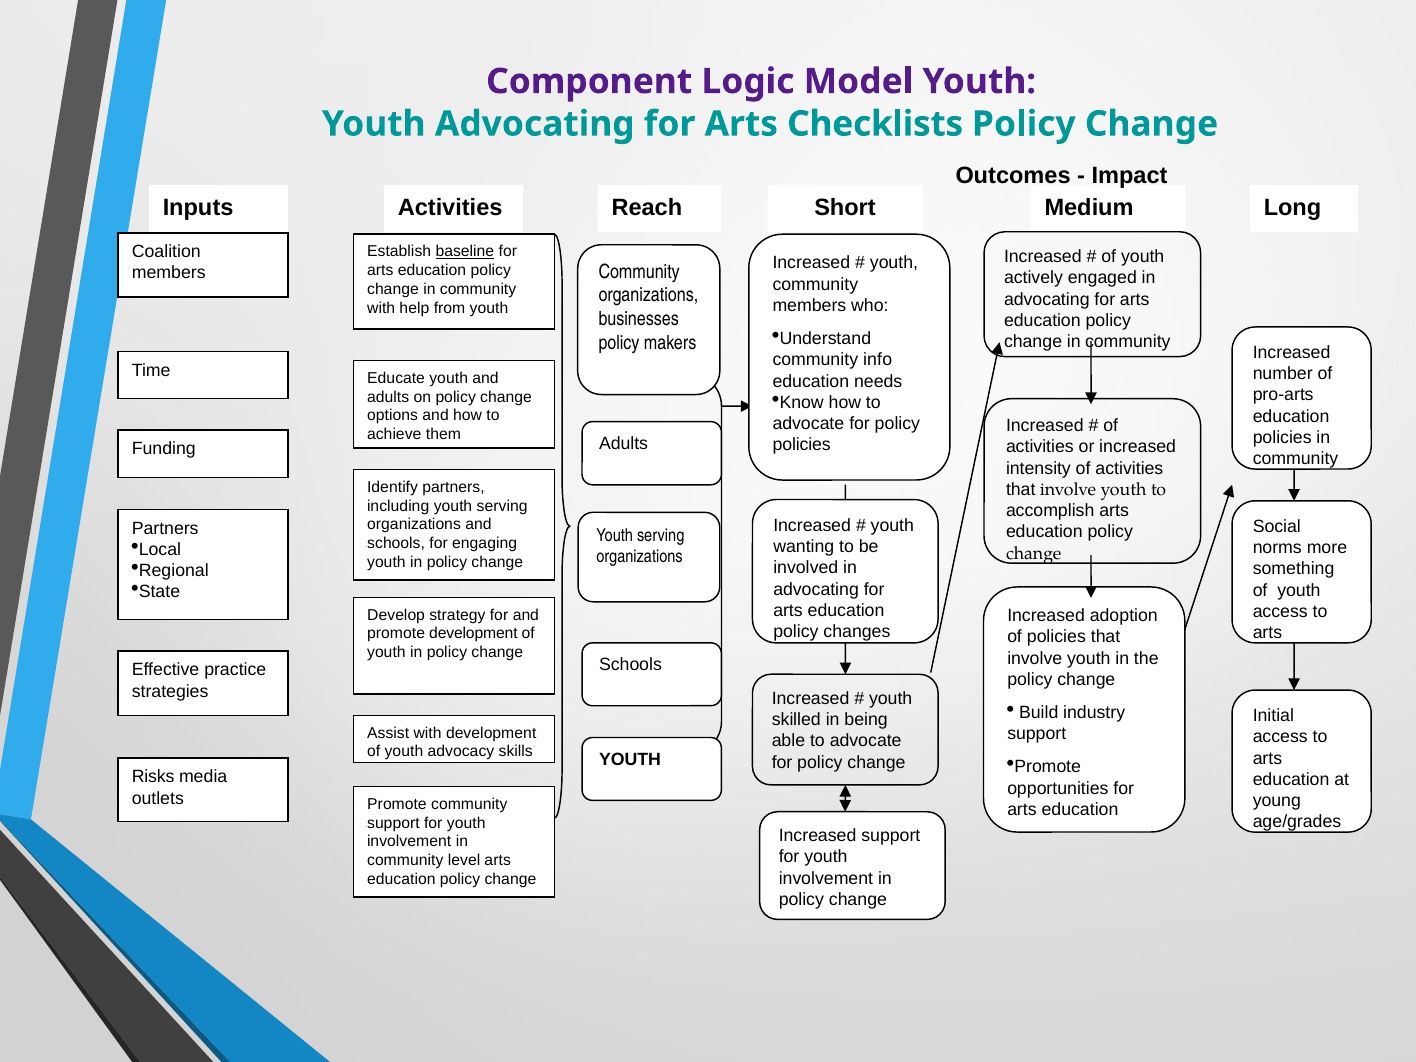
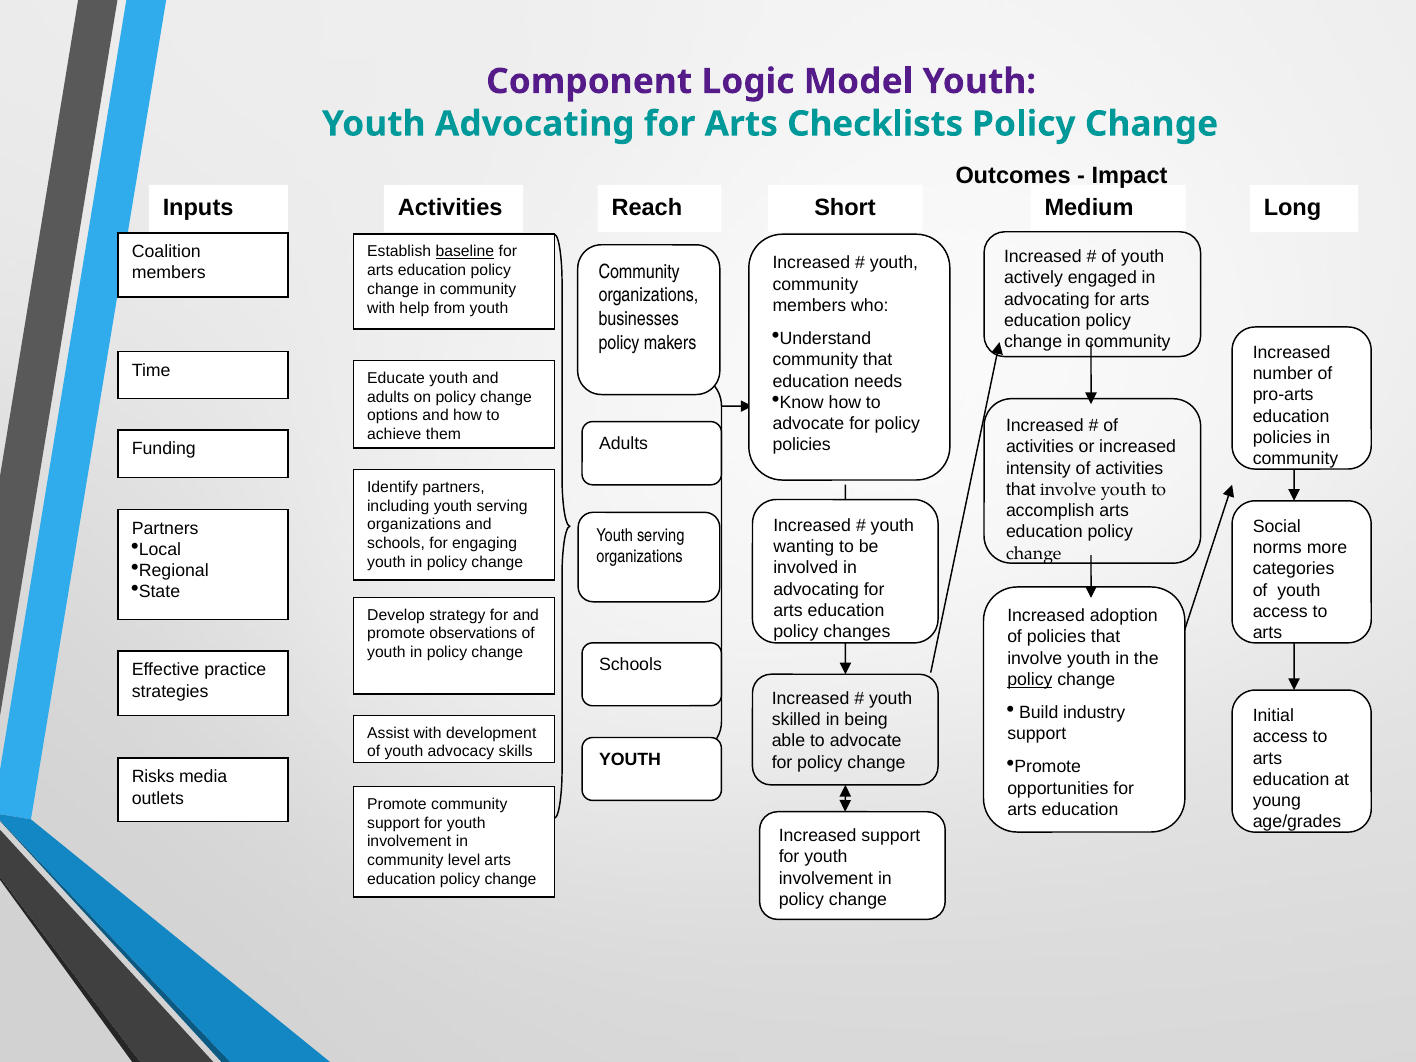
community info: info -> that
something: something -> categories
promote development: development -> observations
policy at (1030, 680) underline: none -> present
